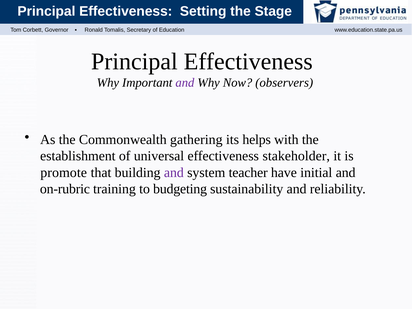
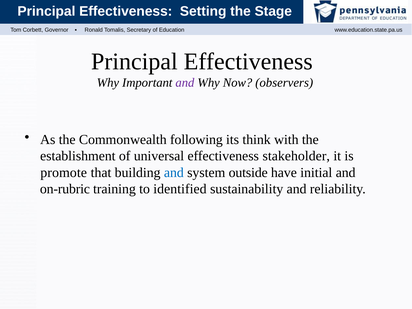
gathering: gathering -> following
helps: helps -> think
and at (174, 173) colour: purple -> blue
teacher: teacher -> outside
budgeting: budgeting -> identified
